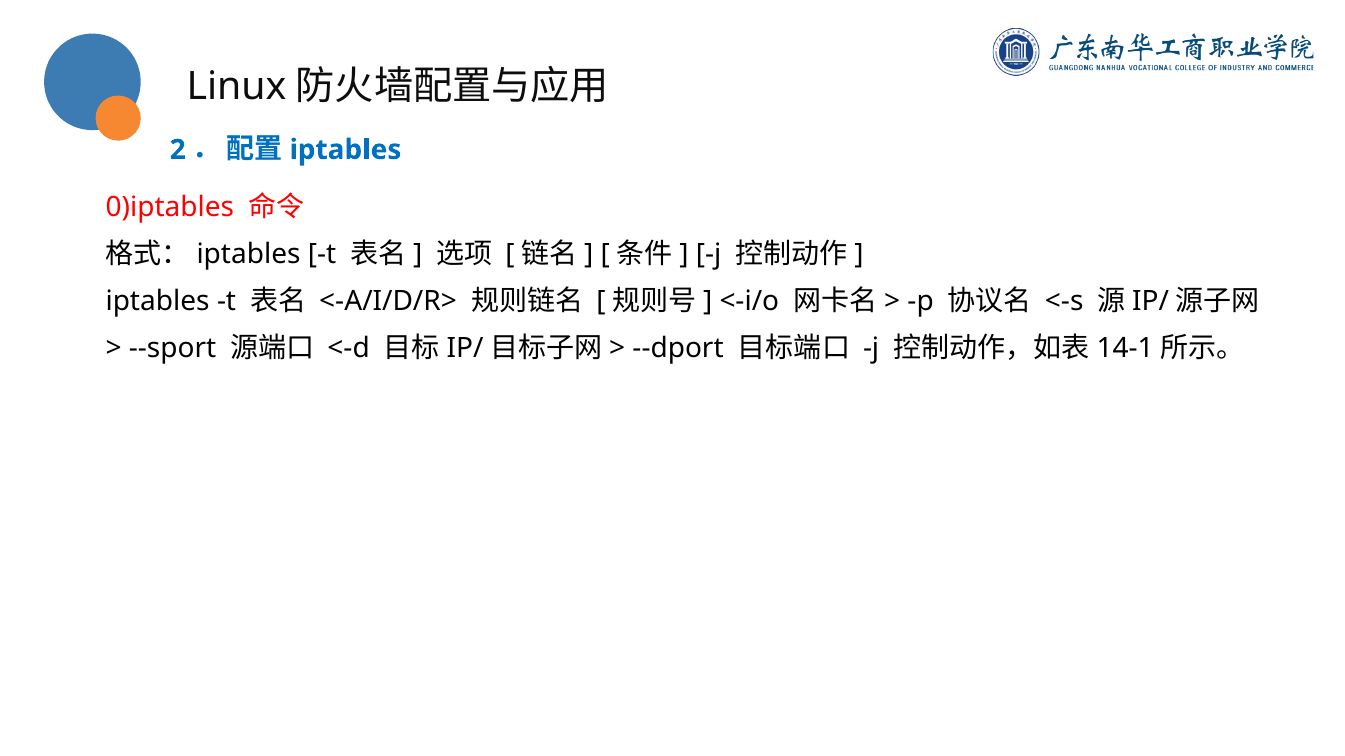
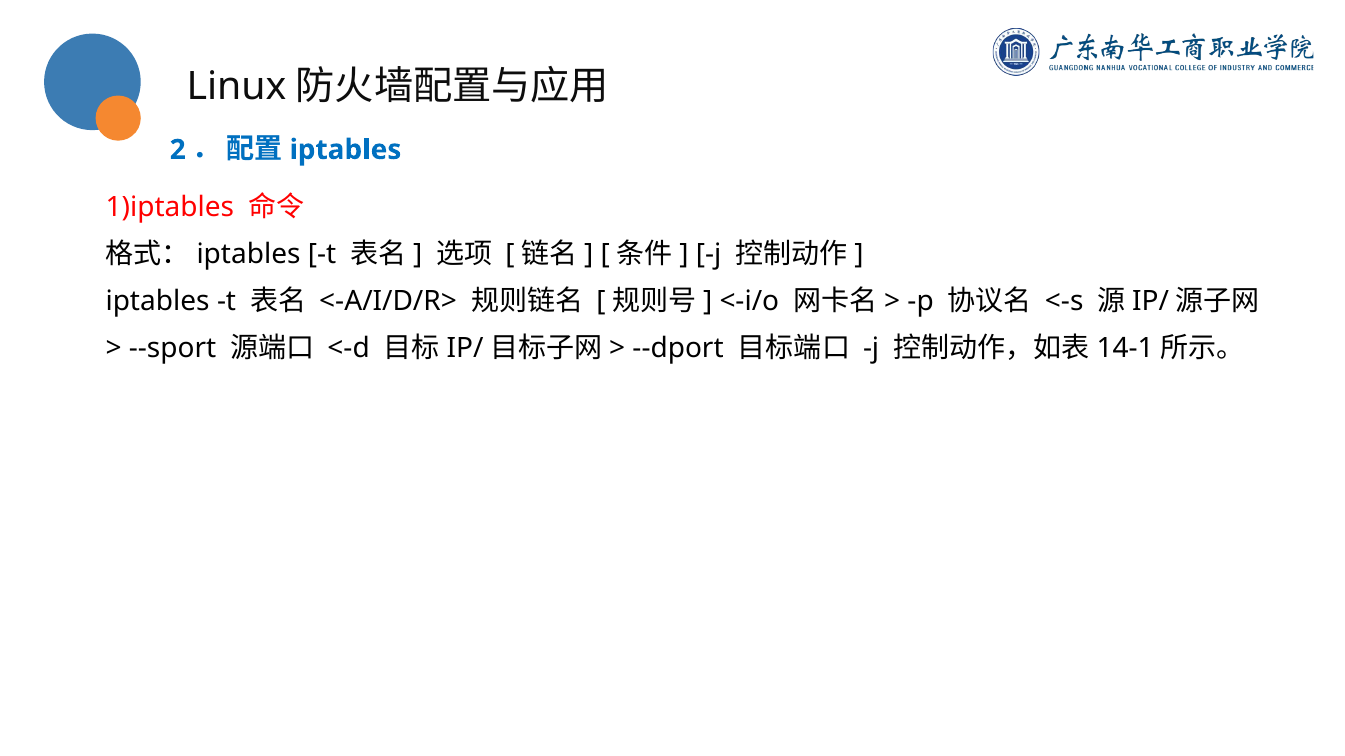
0)iptables: 0)iptables -> 1)iptables
